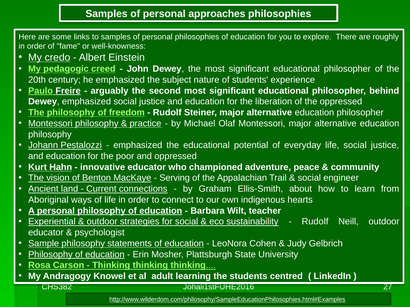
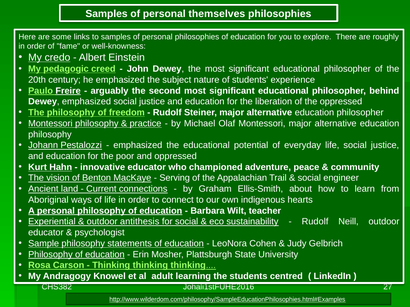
approaches: approaches -> themselves
strategies: strategies -> antithesis
